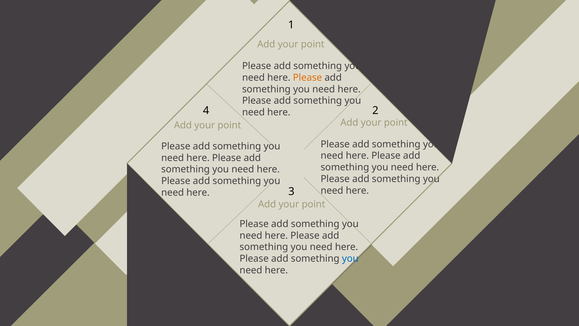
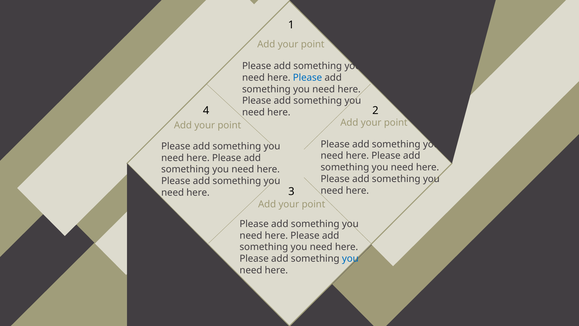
Please at (307, 78) colour: orange -> blue
